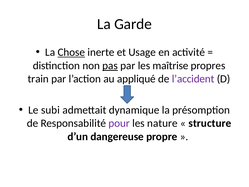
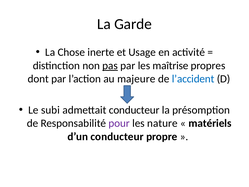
Chose underline: present -> none
train: train -> dont
appliqué: appliqué -> majeure
l’accident colour: purple -> blue
admettait dynamique: dynamique -> conducteur
structure: structure -> matériels
d’un dangereuse: dangereuse -> conducteur
